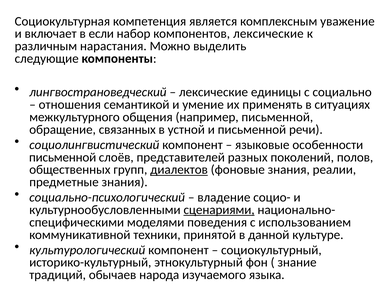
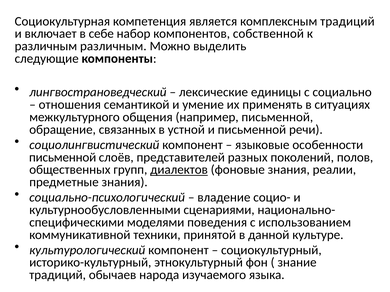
комплексным уважение: уважение -> традиций
если: если -> себе
компонентов лексические: лексические -> собственной
различным нарастания: нарастания -> различным
сценариями underline: present -> none
